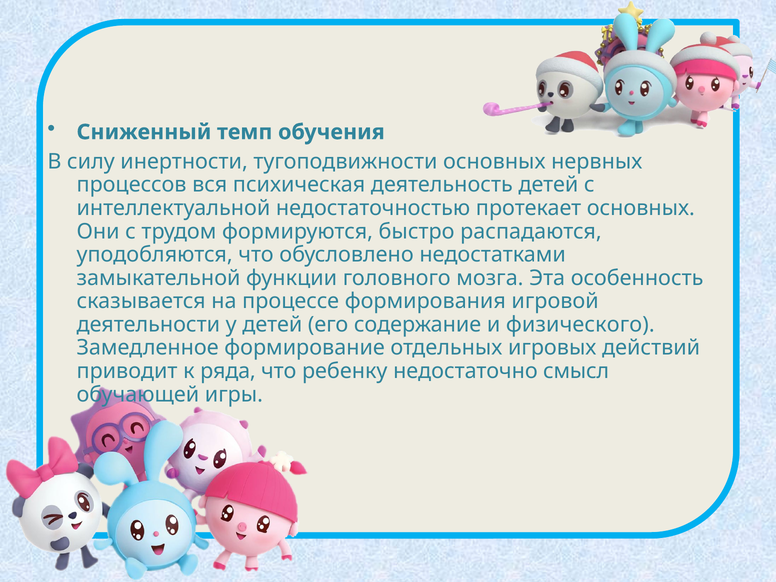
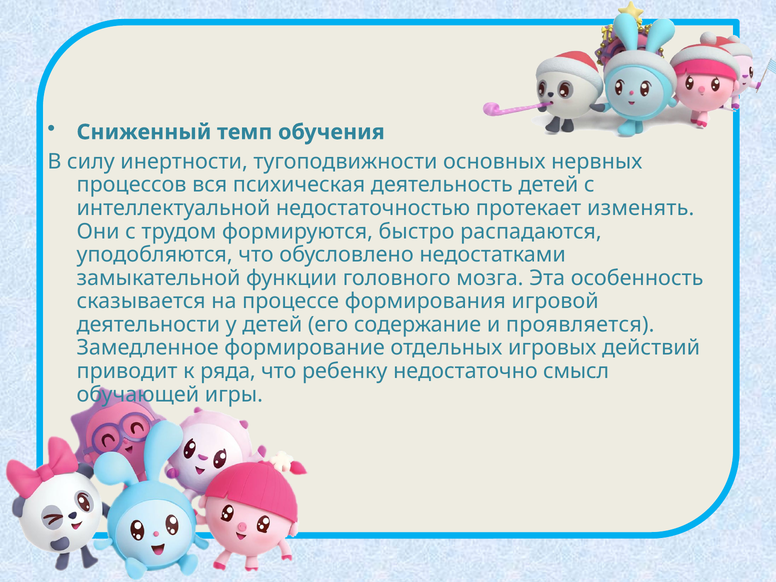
протекает основных: основных -> изменять
физического: физического -> проявляется
